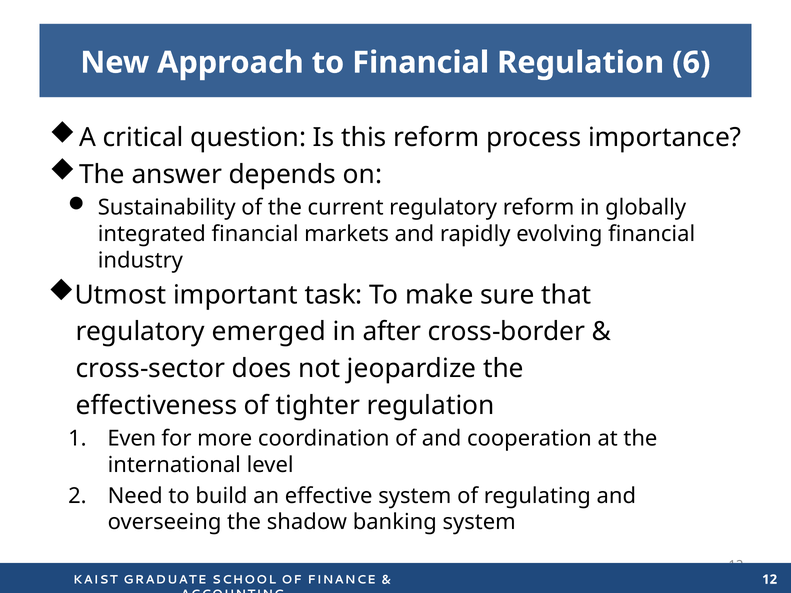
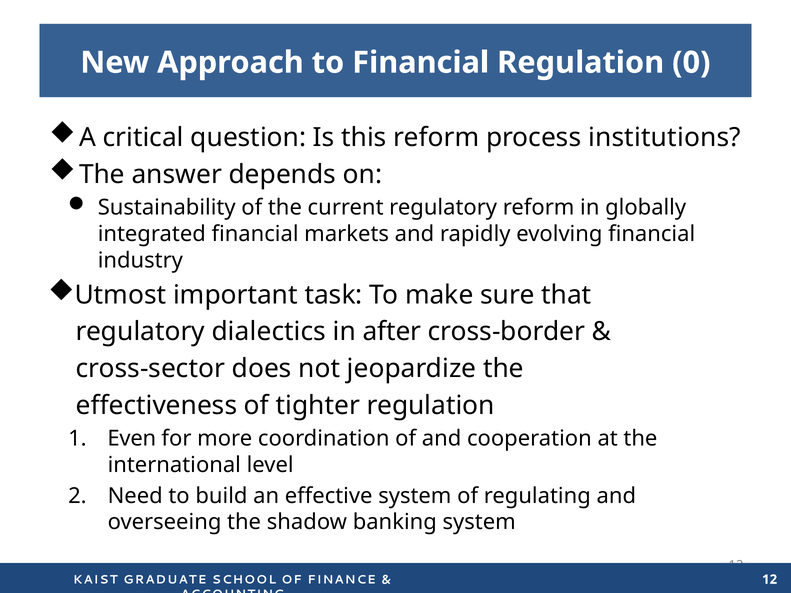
6: 6 -> 0
importance: importance -> institutions
emerged: emerged -> dialectics
